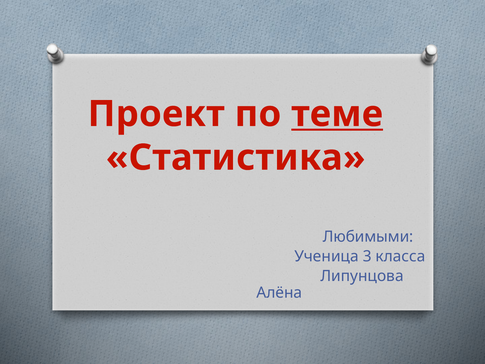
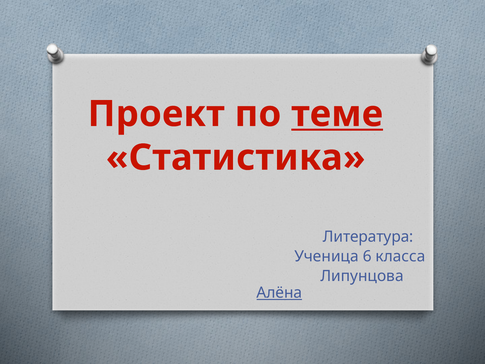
Любимыми: Любимыми -> Литература
3: 3 -> 6
Алёна underline: none -> present
